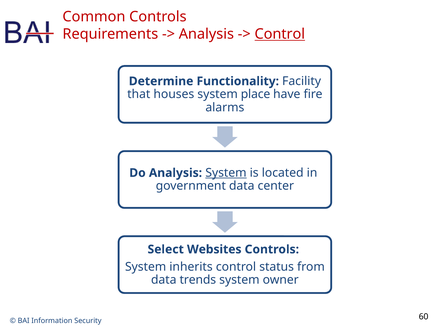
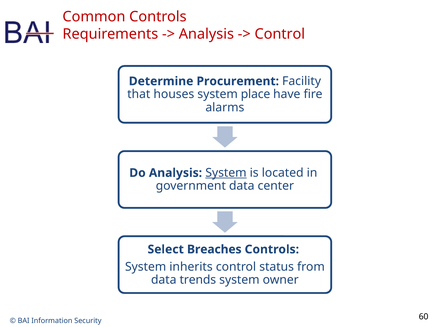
Control at (280, 34) underline: present -> none
Functionality: Functionality -> Procurement
Websites: Websites -> Breaches
